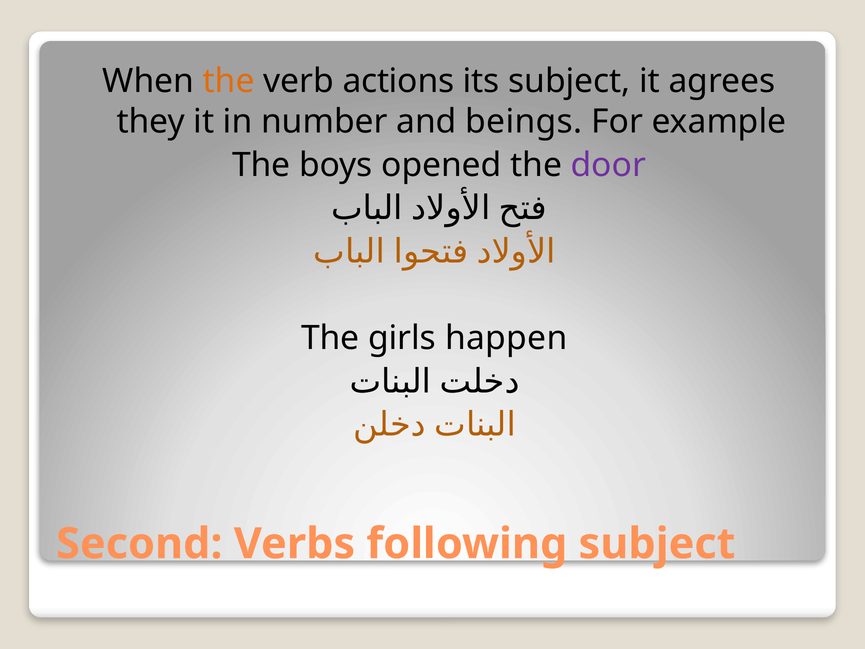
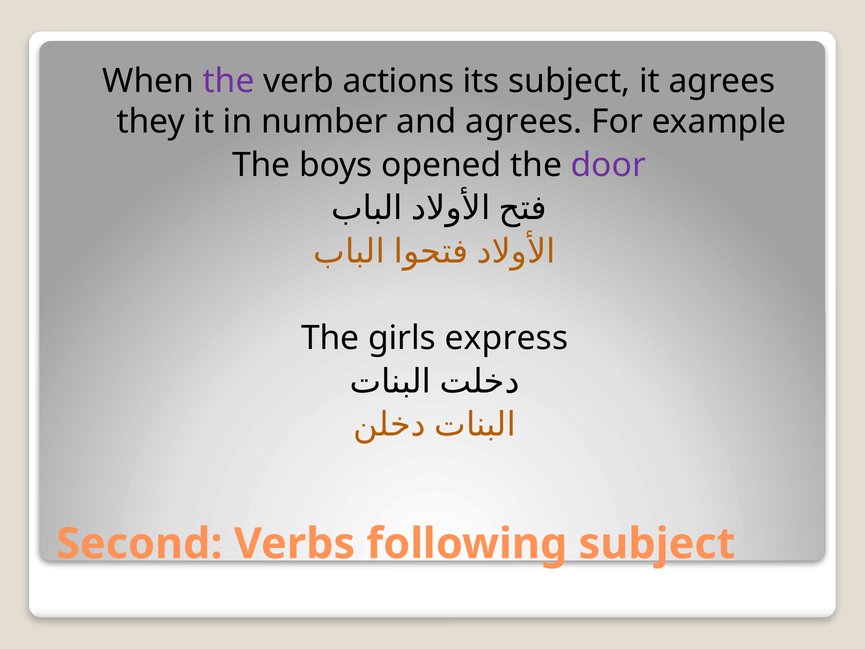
the at (229, 81) colour: orange -> purple
and beings: beings -> agrees
happen: happen -> express
